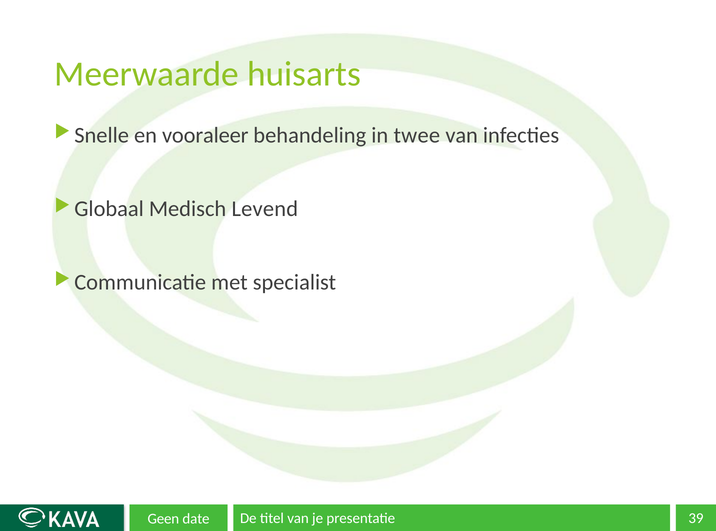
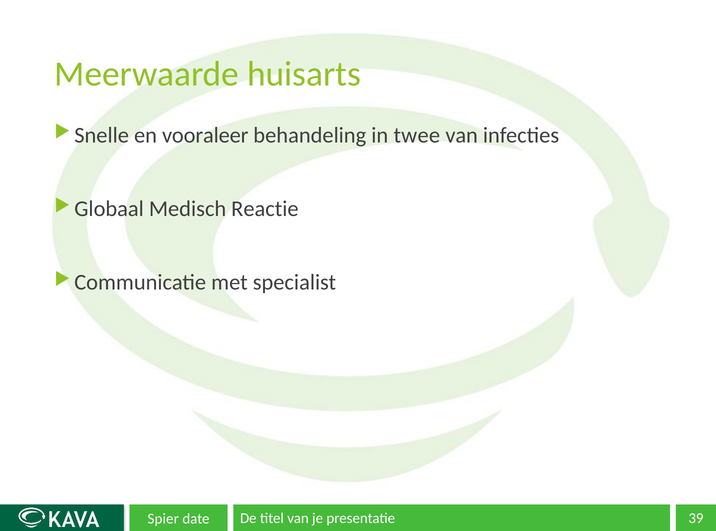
Levend: Levend -> Reactie
Geen: Geen -> Spier
